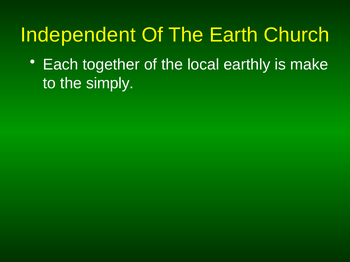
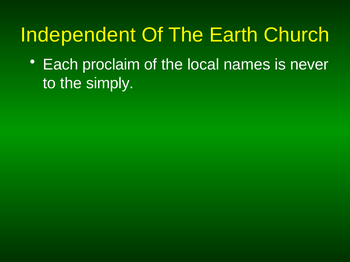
together: together -> proclaim
earthly: earthly -> names
make: make -> never
